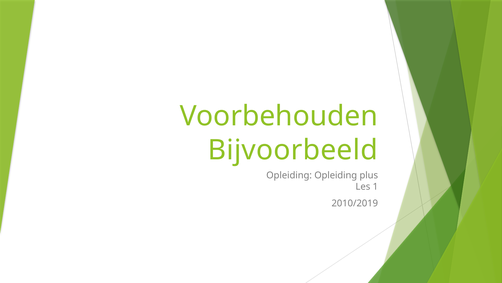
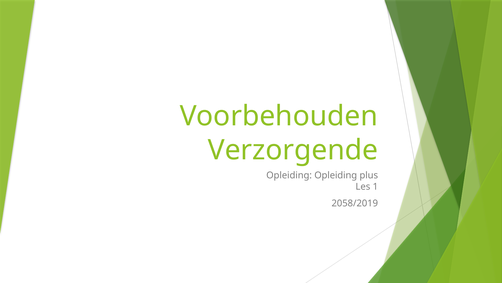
Bijvoorbeeld: Bijvoorbeeld -> Verzorgende
2010/2019: 2010/2019 -> 2058/2019
